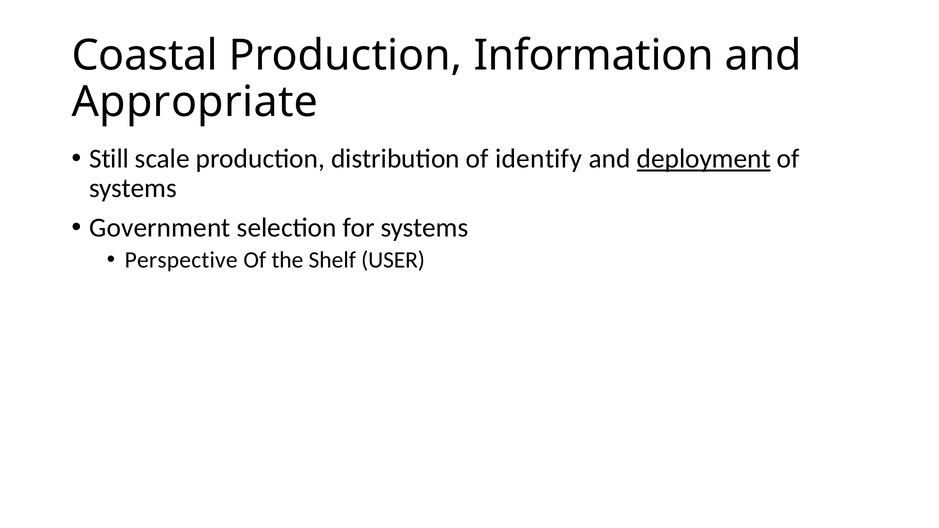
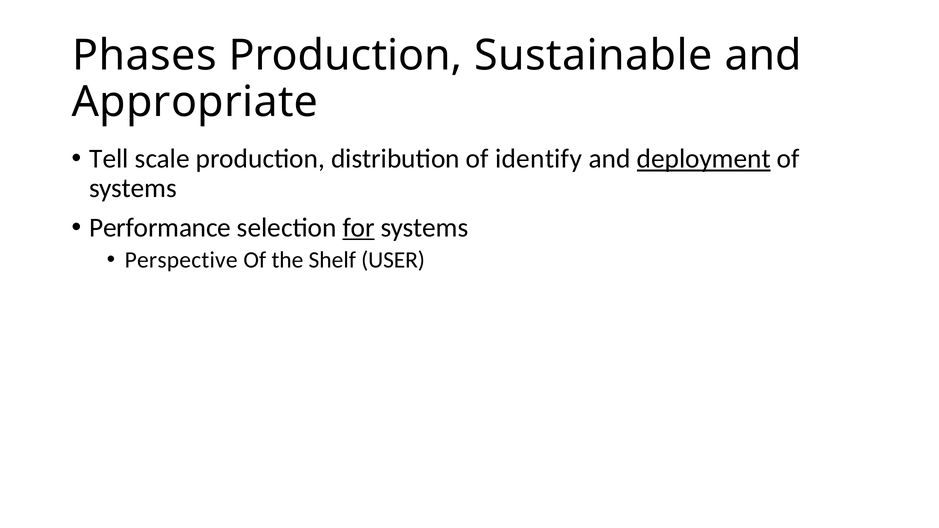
Coastal: Coastal -> Phases
Information: Information -> Sustainable
Still: Still -> Tell
Government: Government -> Performance
for underline: none -> present
